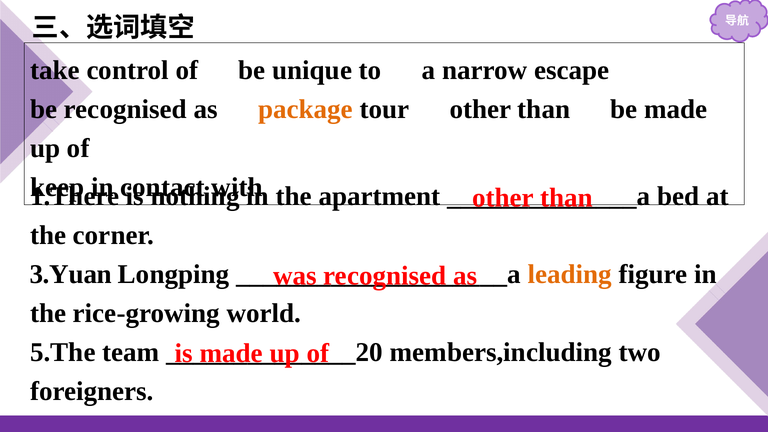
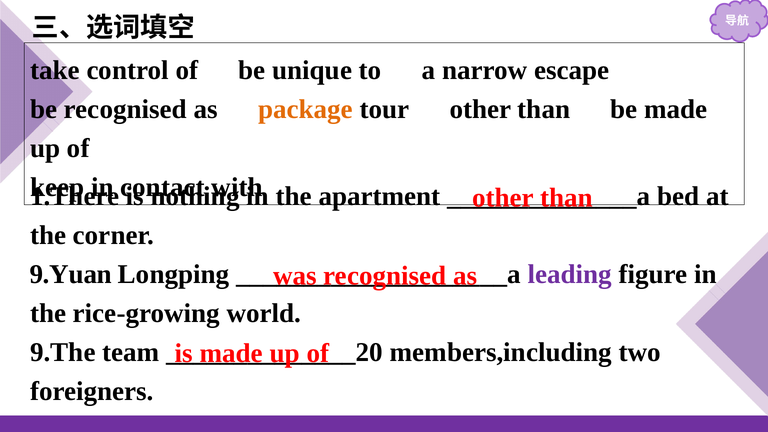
3.Yuan: 3.Yuan -> 9.Yuan
leading colour: orange -> purple
5.The: 5.The -> 9.The
